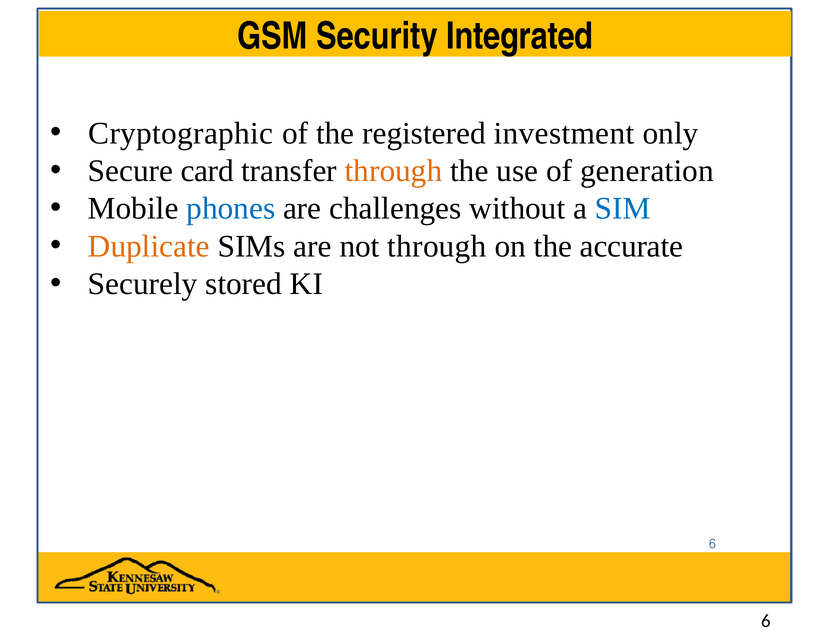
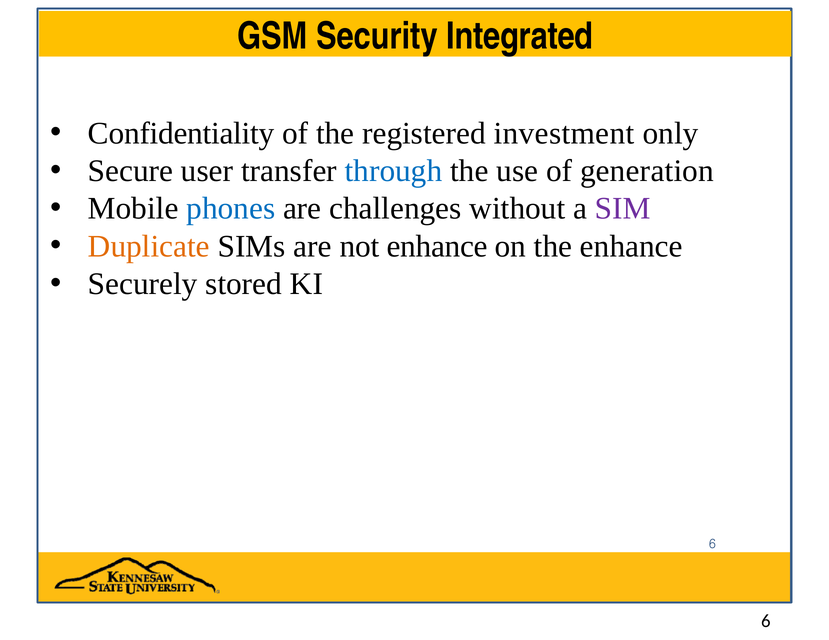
Cryptographic: Cryptographic -> Confidentiality
card: card -> user
through at (394, 171) colour: orange -> blue
SIM colour: blue -> purple
not through: through -> enhance
the accurate: accurate -> enhance
